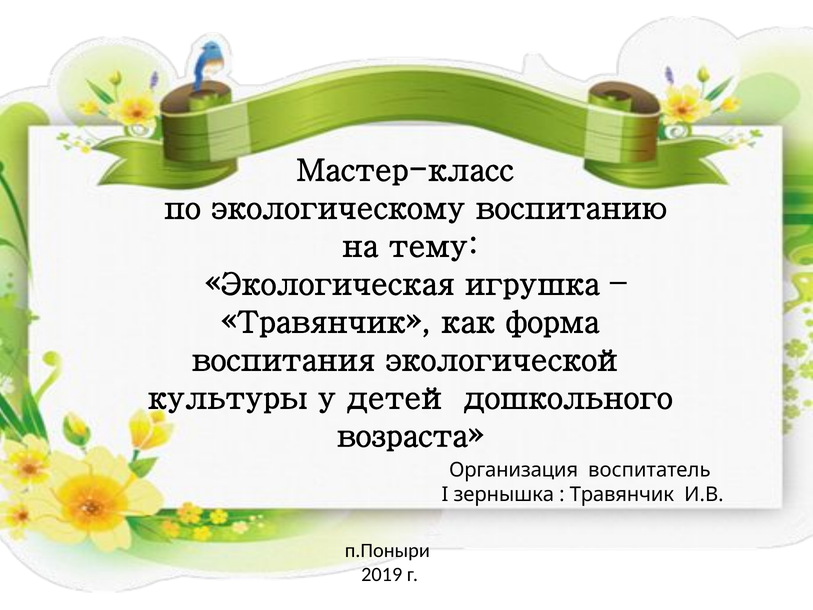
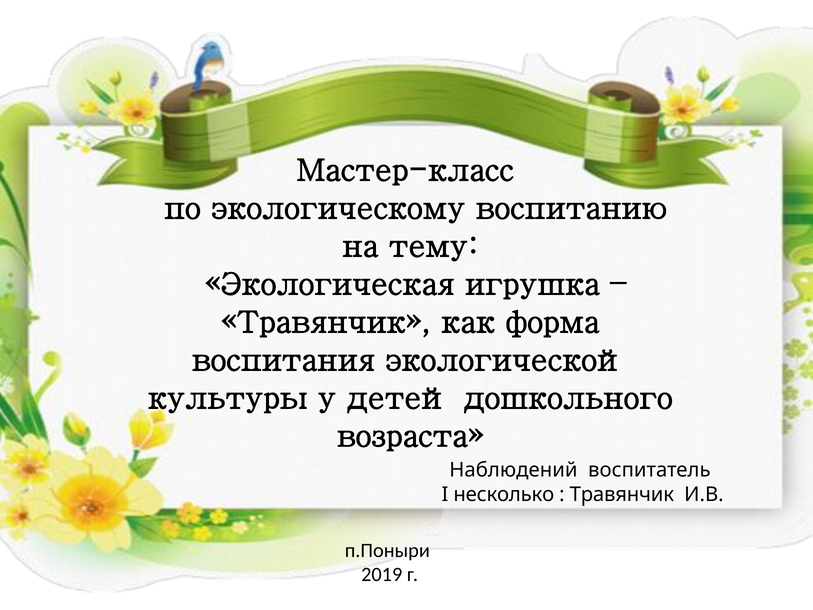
Организация: Организация -> Наблюдений
зернышка: зернышка -> несколько
